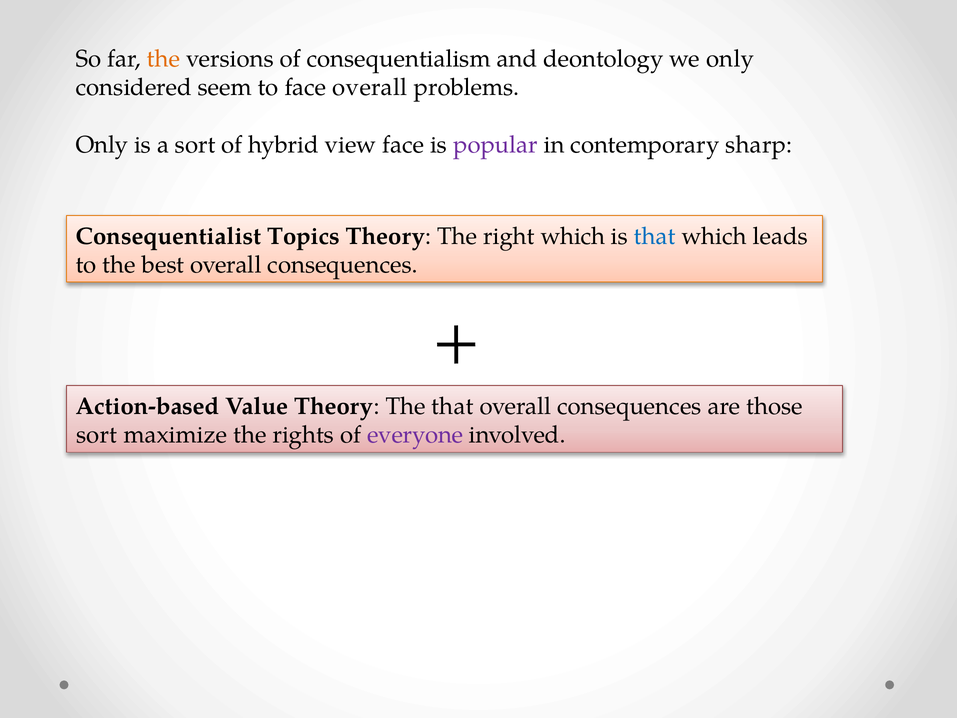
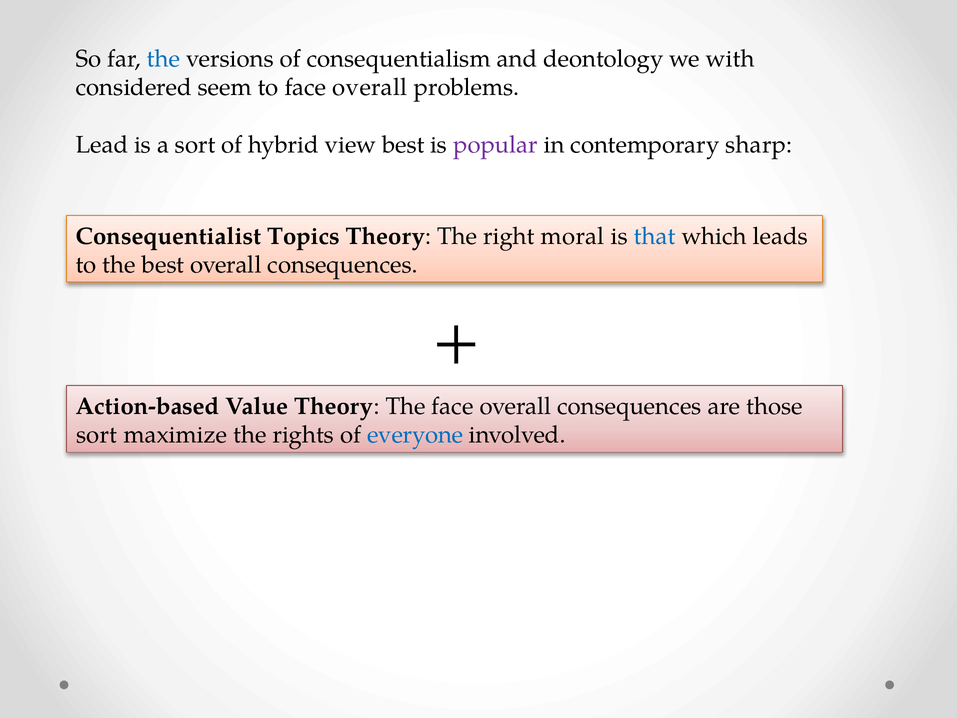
the at (163, 59) colour: orange -> blue
we only: only -> with
Only at (102, 145): Only -> Lead
view face: face -> best
right which: which -> moral
The that: that -> face
everyone colour: purple -> blue
